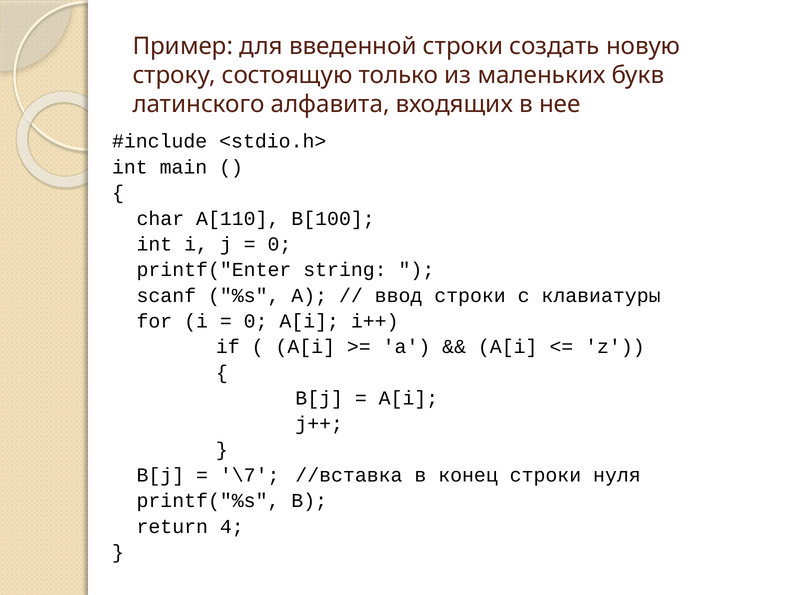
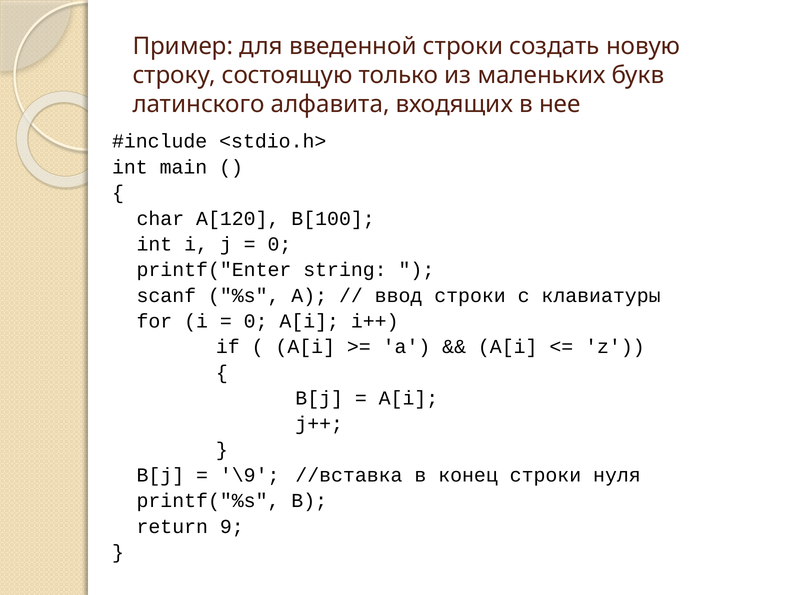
A[110: A[110 -> A[120
\7: \7 -> \9
4: 4 -> 9
